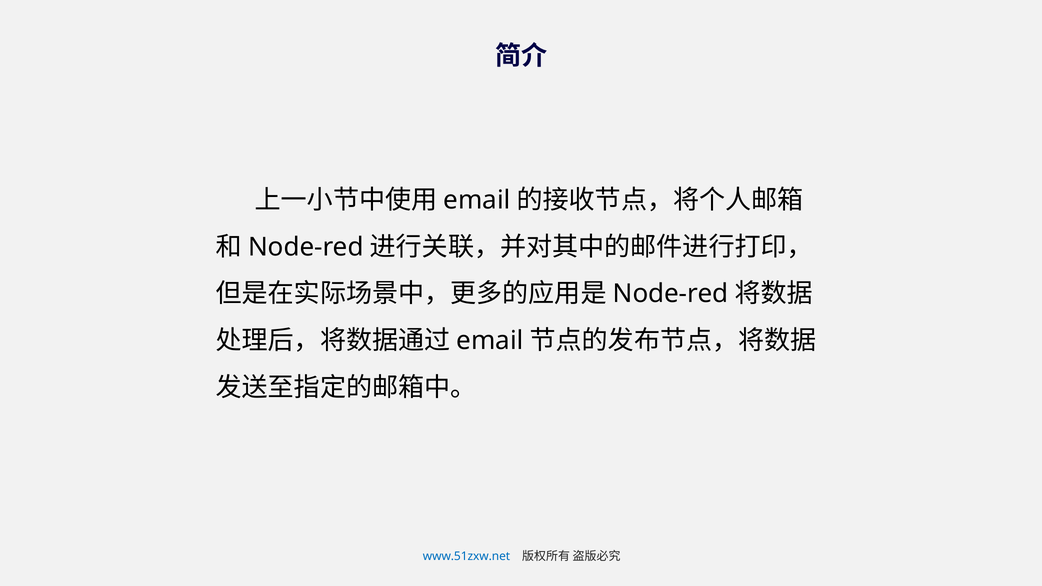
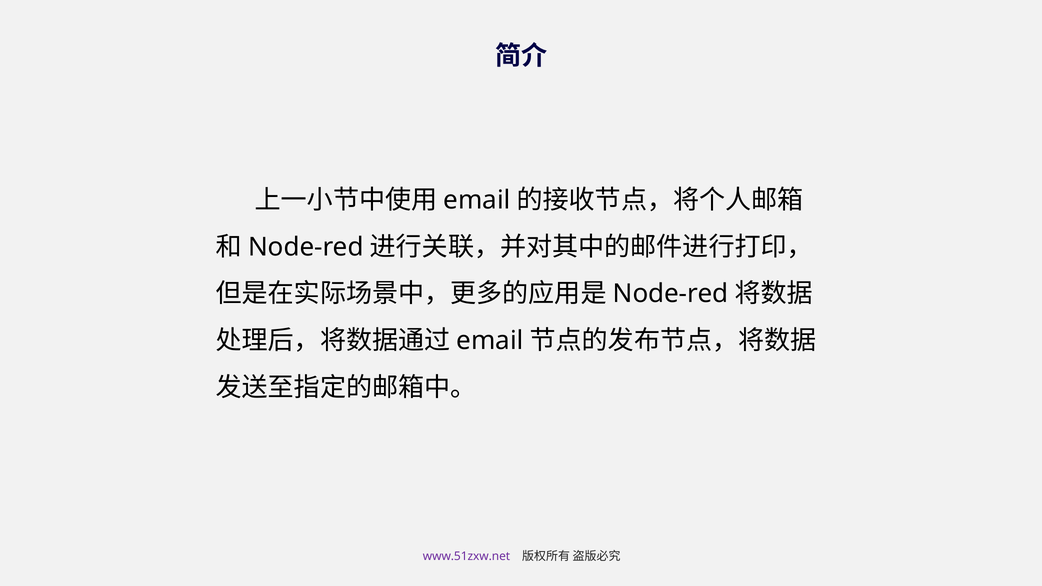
www.51zxw.net colour: blue -> purple
